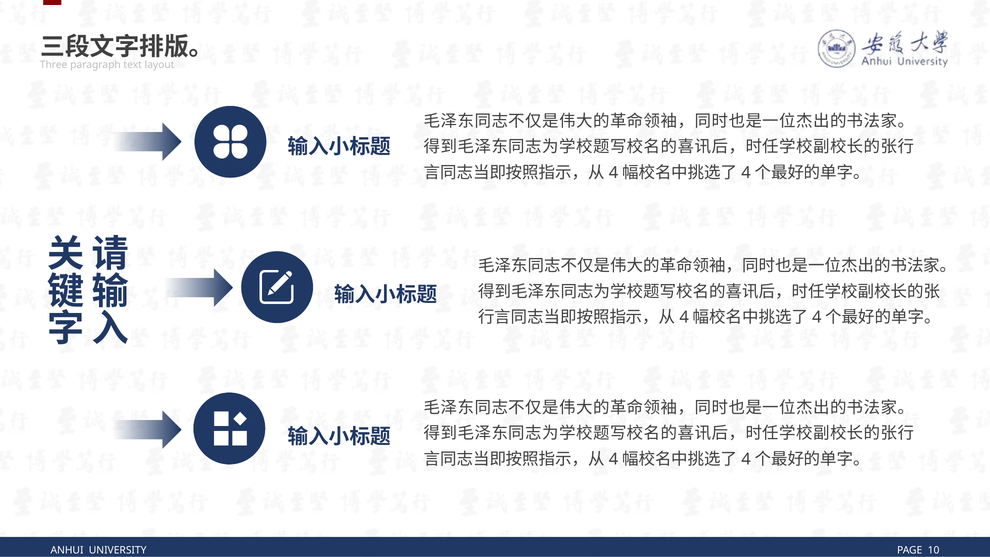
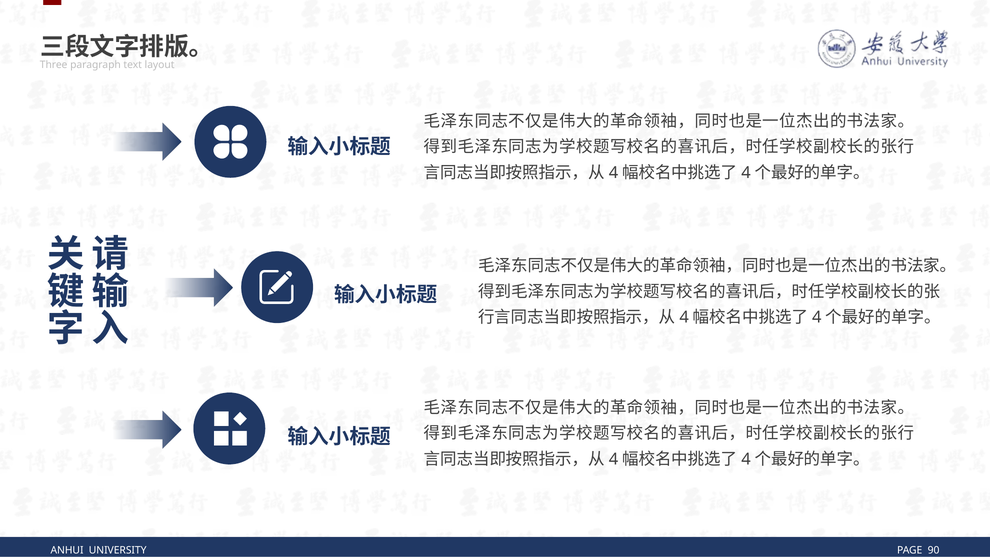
10: 10 -> 90
